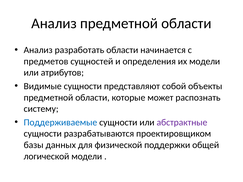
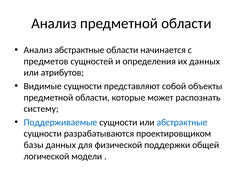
Анализ разработать: разработать -> абстрактные
их модели: модели -> данных
абстрактные at (182, 122) colour: purple -> blue
